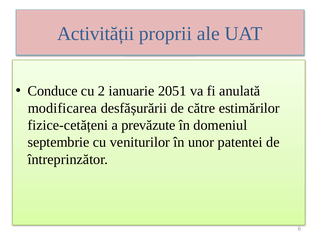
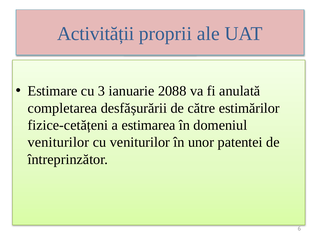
Conduce: Conduce -> Estimare
2: 2 -> 3
2051: 2051 -> 2088
modificarea: modificarea -> completarea
prevăzute: prevăzute -> estimarea
septembrie at (59, 142): septembrie -> veniturilor
